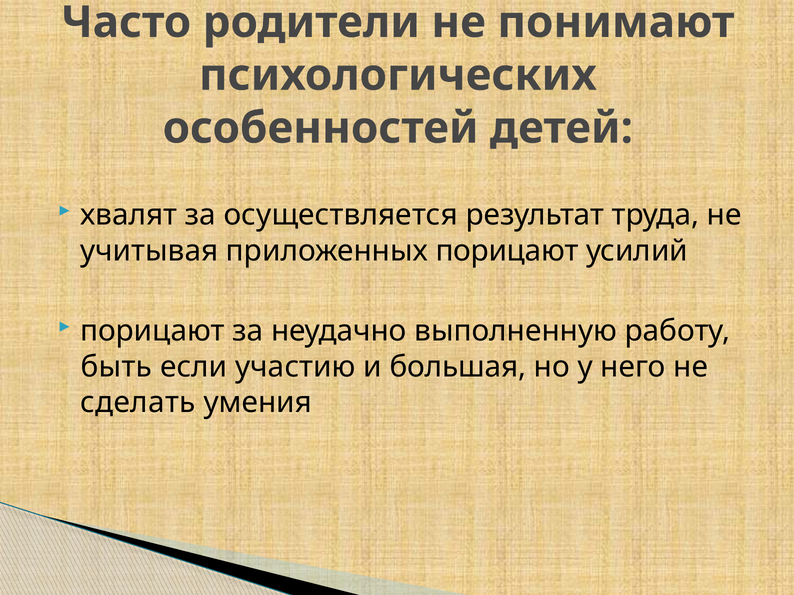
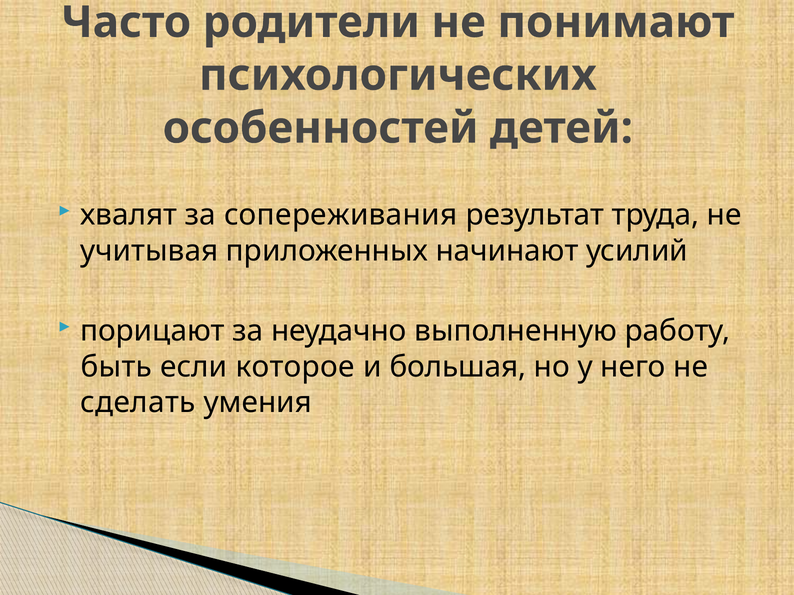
осуществляется: осуществляется -> сопереживания
приложенных порицают: порицают -> начинают
участию: участию -> которое
